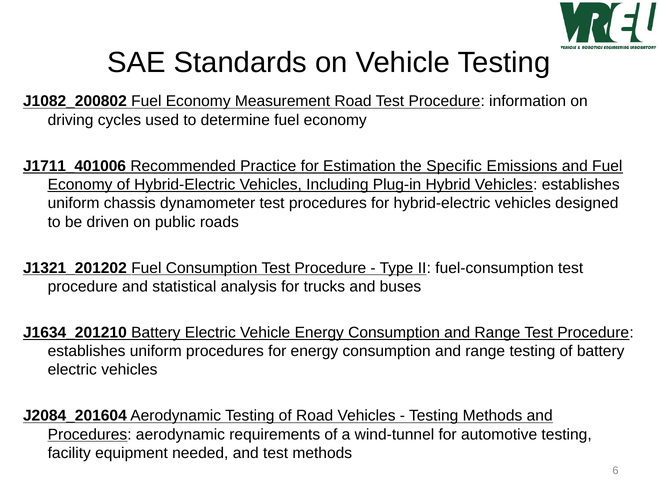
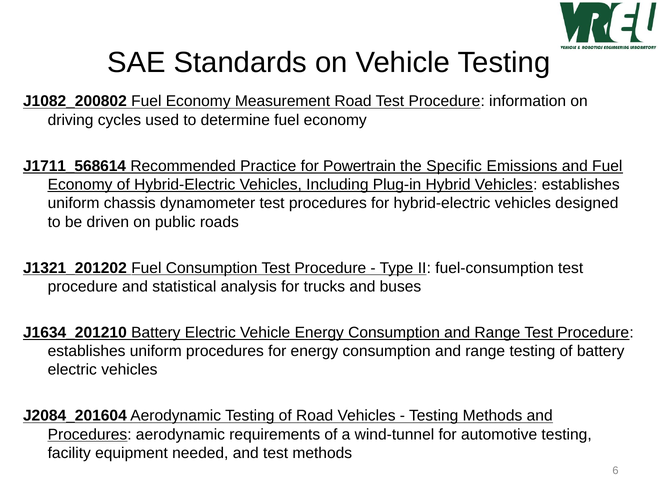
J1711_401006: J1711_401006 -> J1711_568614
Estimation: Estimation -> Powertrain
